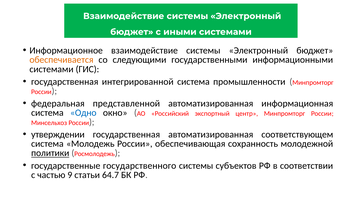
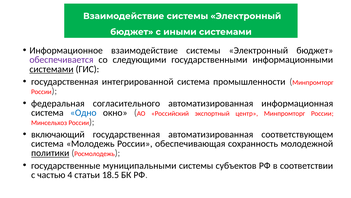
обеспечивается colour: orange -> purple
системами at (52, 69) underline: none -> present
представленной: представленной -> согласительного
утверждении: утверждении -> включающий
государственного: государственного -> муниципальными
9: 9 -> 4
64.7: 64.7 -> 18.5
